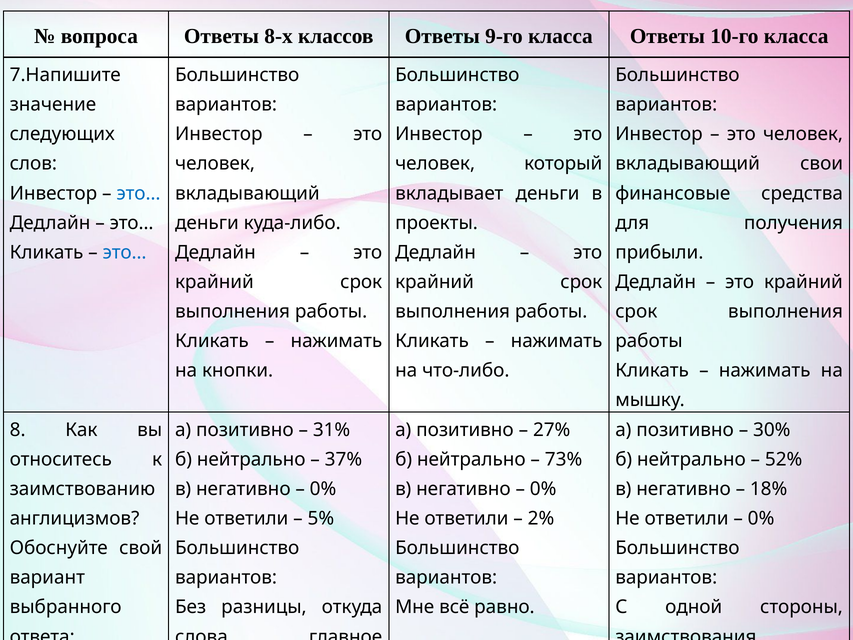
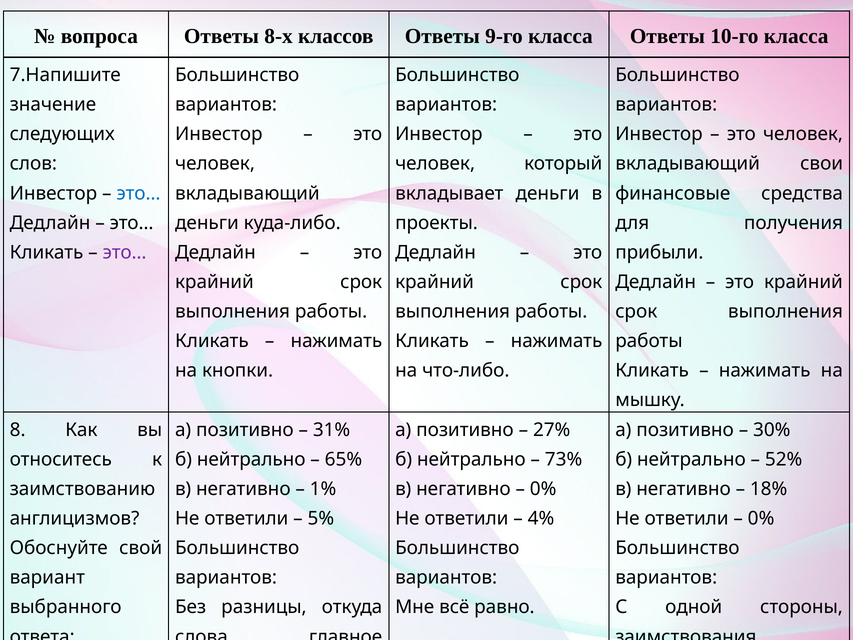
это… at (125, 252) colour: blue -> purple
37%: 37% -> 65%
0% at (323, 489): 0% -> 1%
2%: 2% -> 4%
